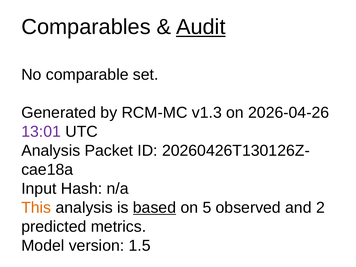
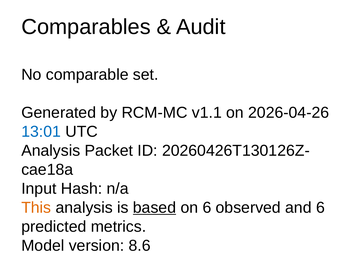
Audit underline: present -> none
v1.3: v1.3 -> v1.1
13:01 colour: purple -> blue
on 5: 5 -> 6
and 2: 2 -> 6
1.5: 1.5 -> 8.6
